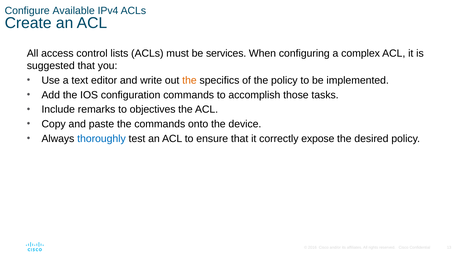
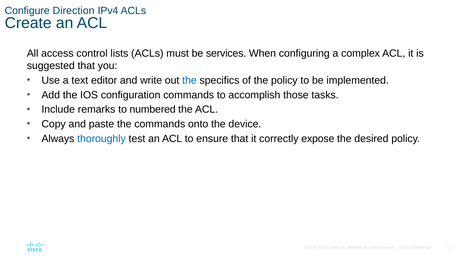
Available: Available -> Direction
the at (189, 80) colour: orange -> blue
objectives: objectives -> numbered
